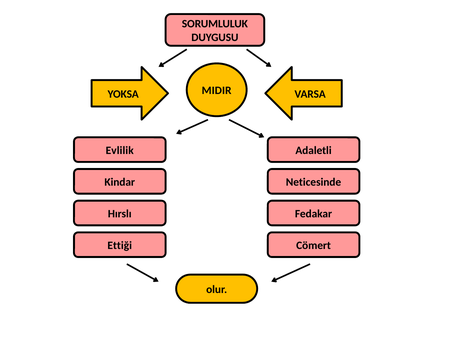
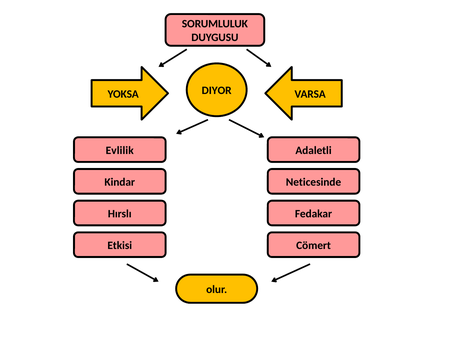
MIDIR: MIDIR -> DIYOR
Ettiği: Ettiği -> Etkisi
